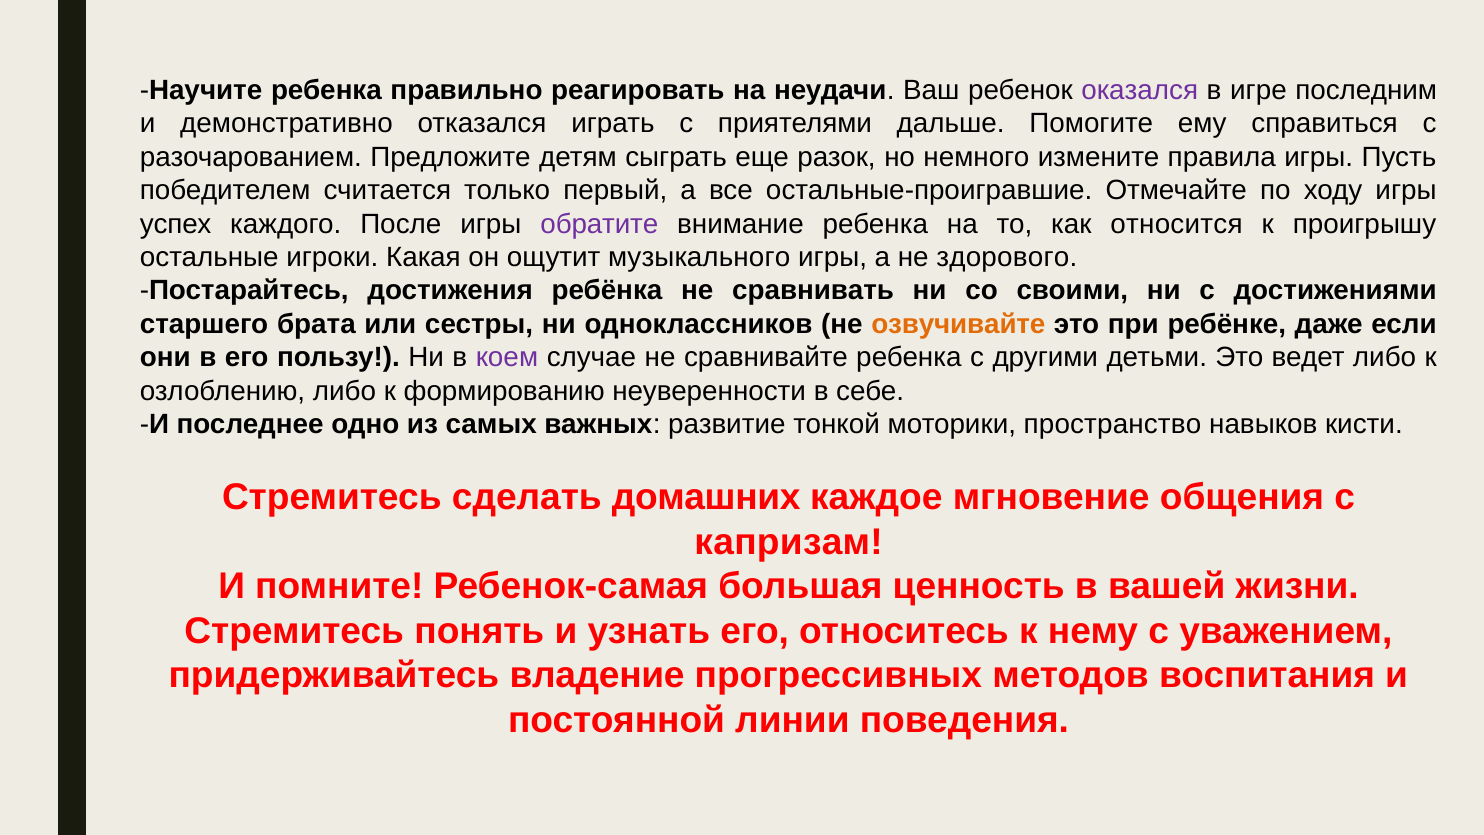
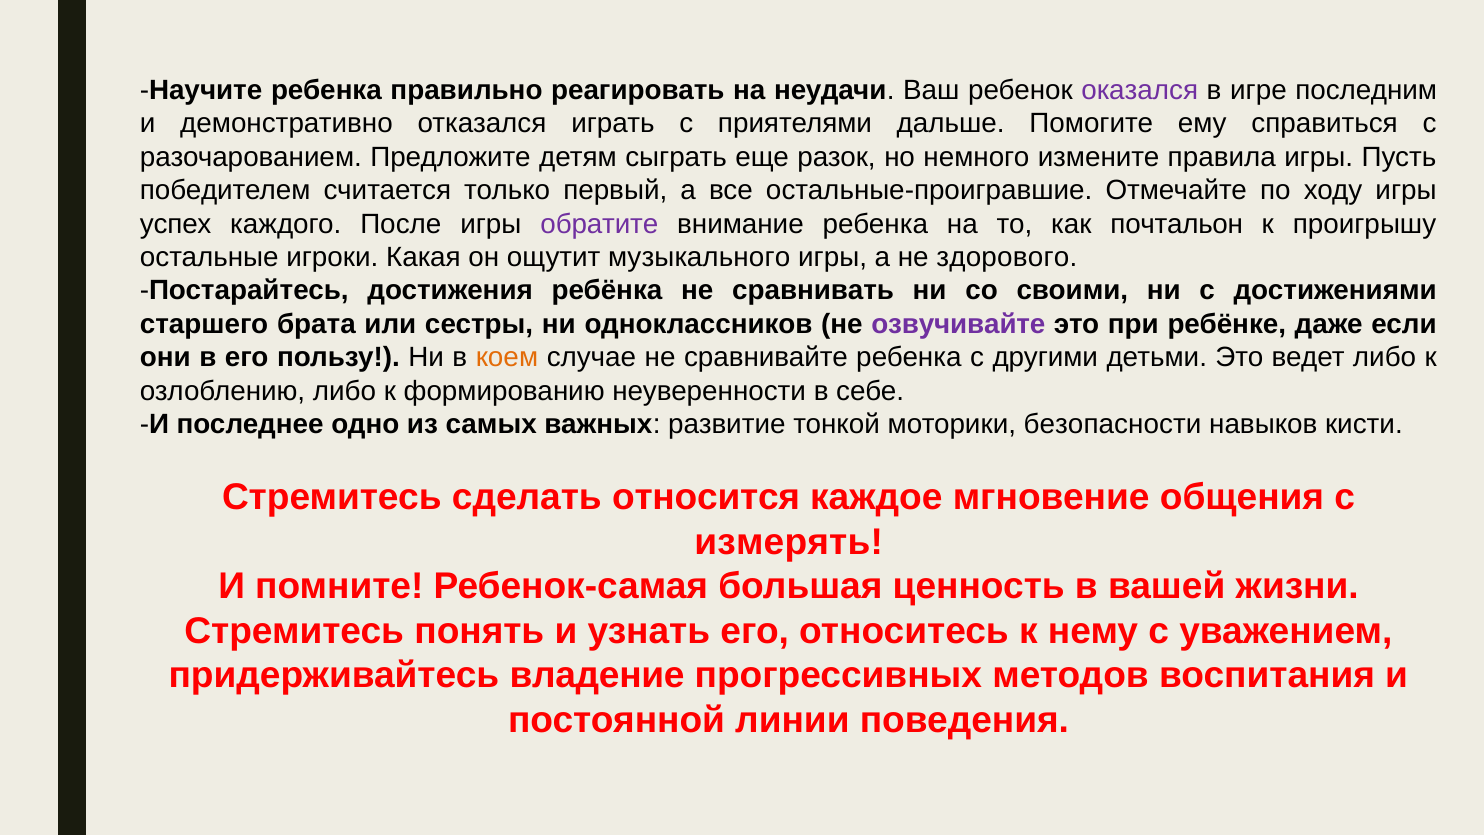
относится: относится -> почтальон
озвучивайте colour: orange -> purple
коем colour: purple -> orange
пространство: пространство -> безопасности
домашних: домашних -> относится
капризам: капризам -> измерять
